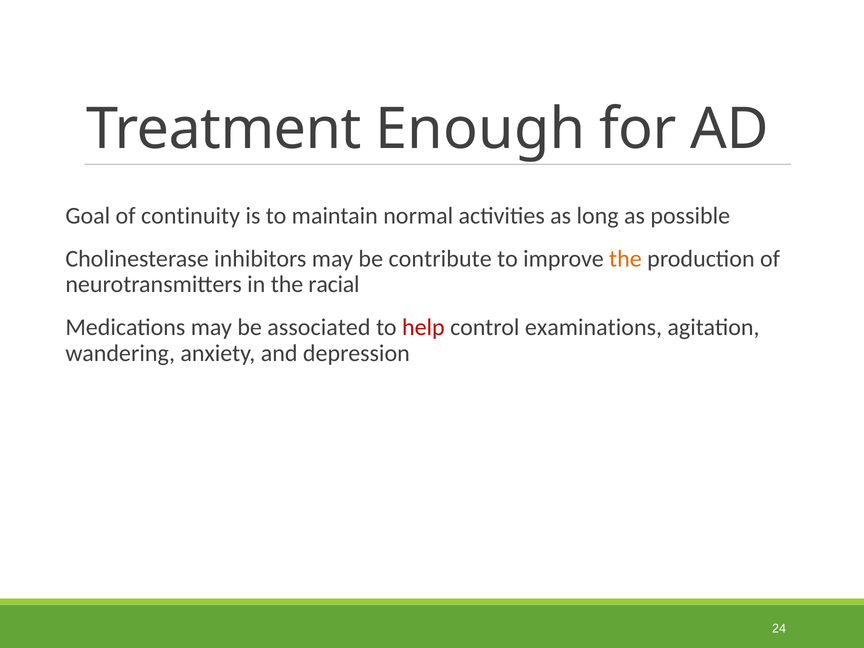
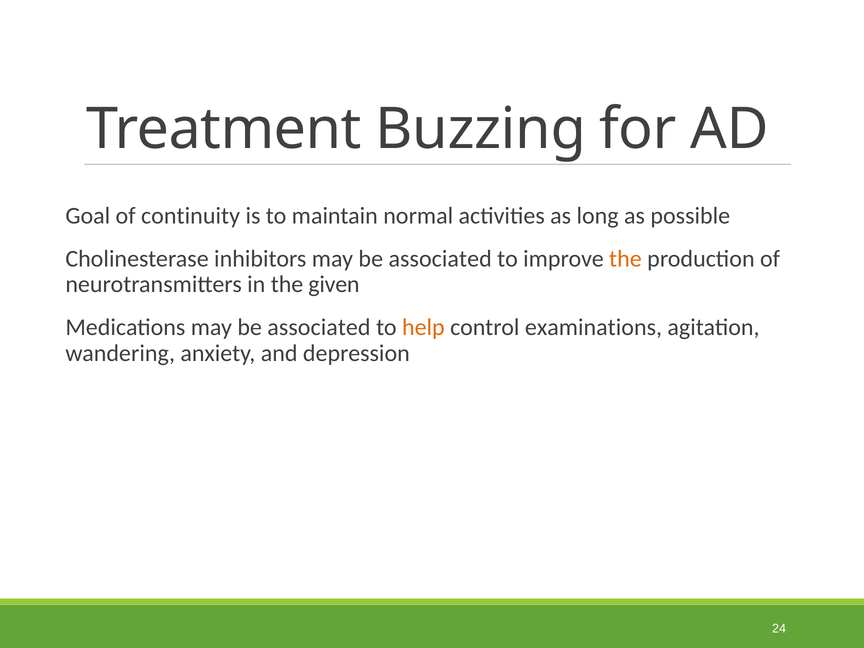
Enough: Enough -> Buzzing
inhibitors may be contribute: contribute -> associated
racial: racial -> given
help colour: red -> orange
